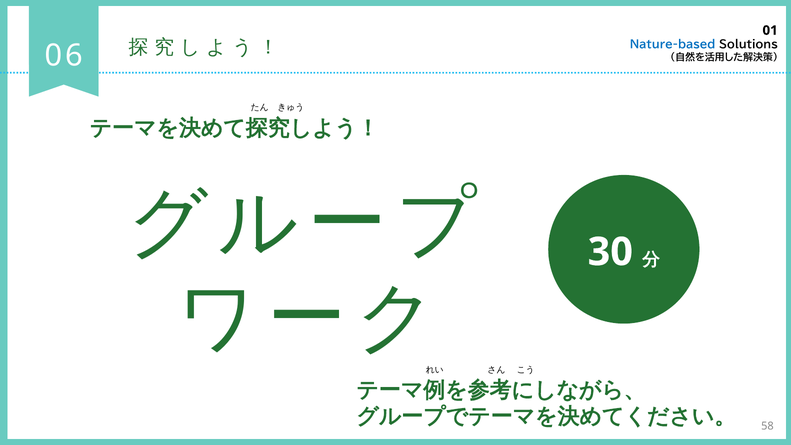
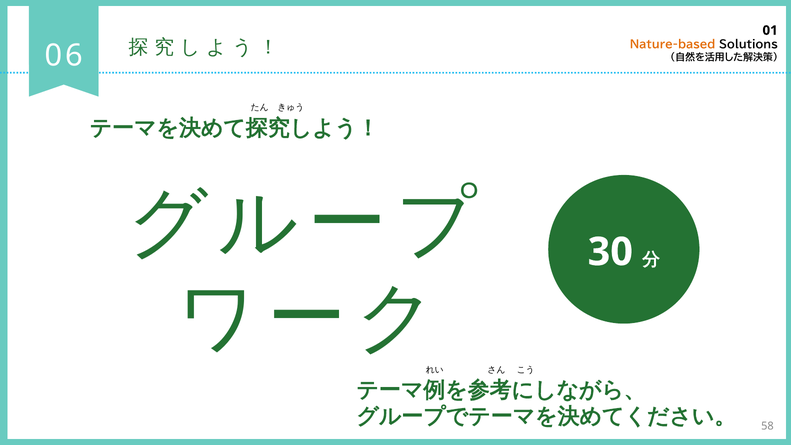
Nature-based colour: blue -> orange
